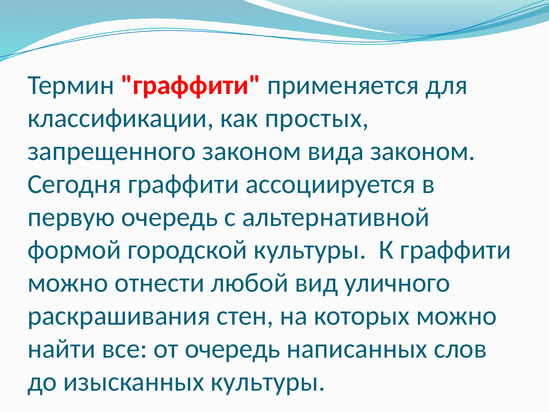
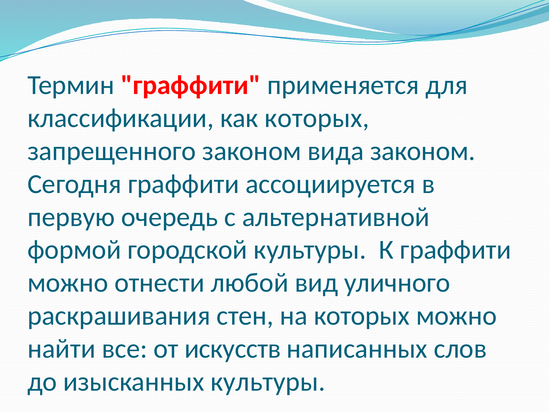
как простых: простых -> которых
от очередь: очередь -> искусств
